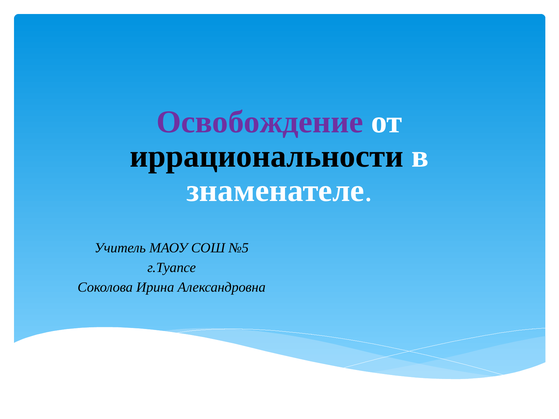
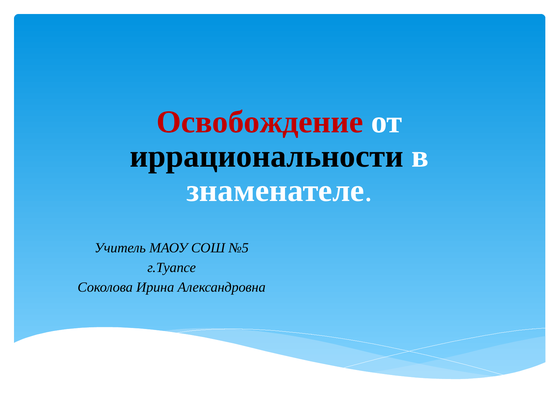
Освобождение colour: purple -> red
